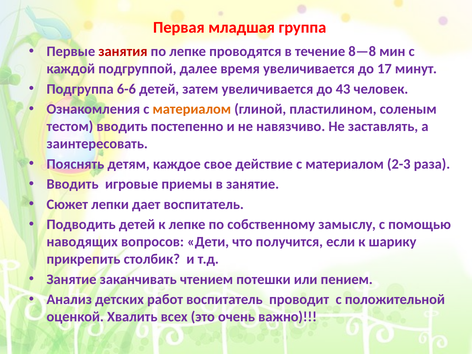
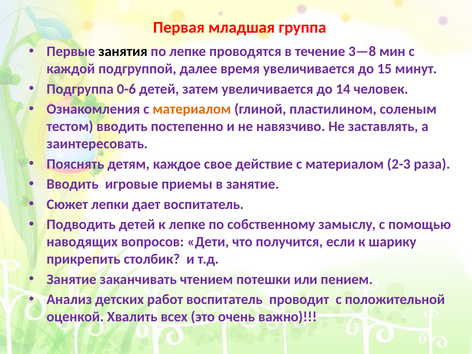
занятия colour: red -> black
8—8: 8—8 -> 3—8
17: 17 -> 15
6-6: 6-6 -> 0-6
43: 43 -> 14
